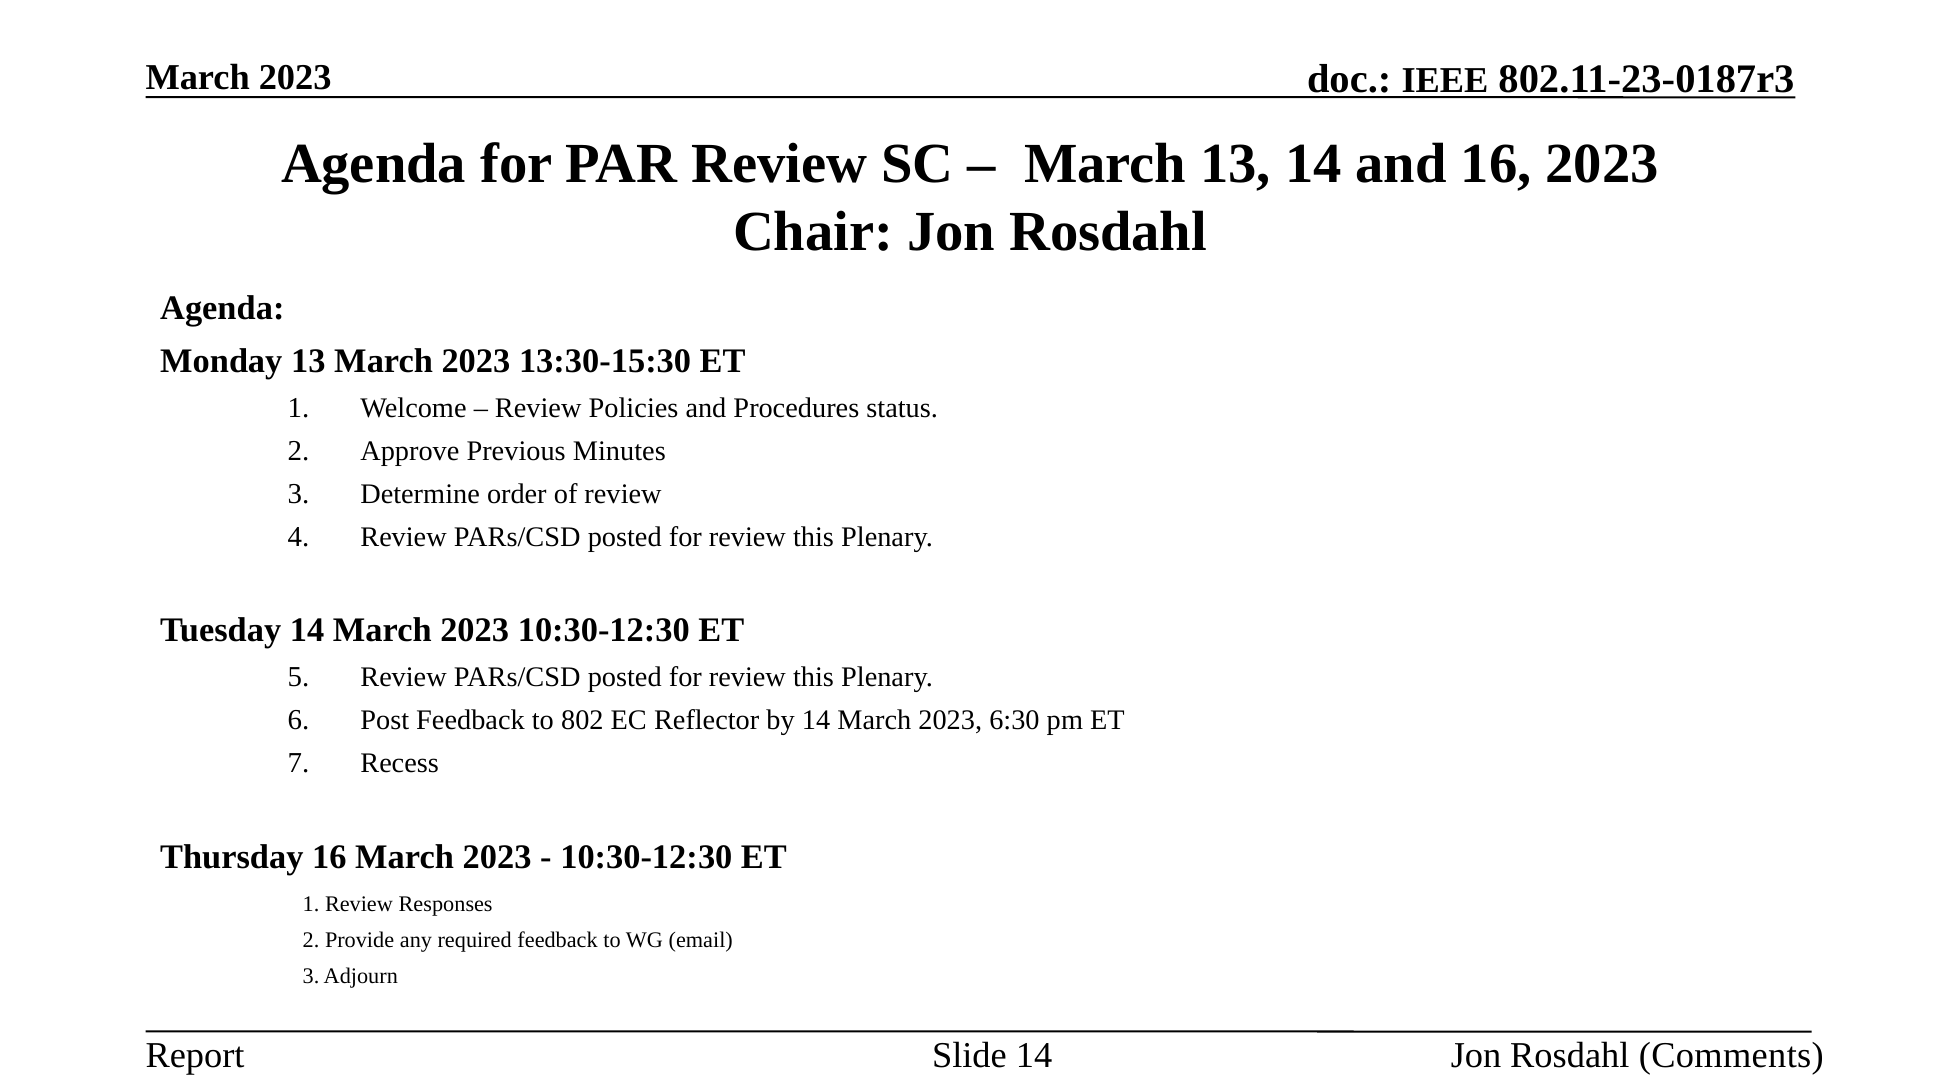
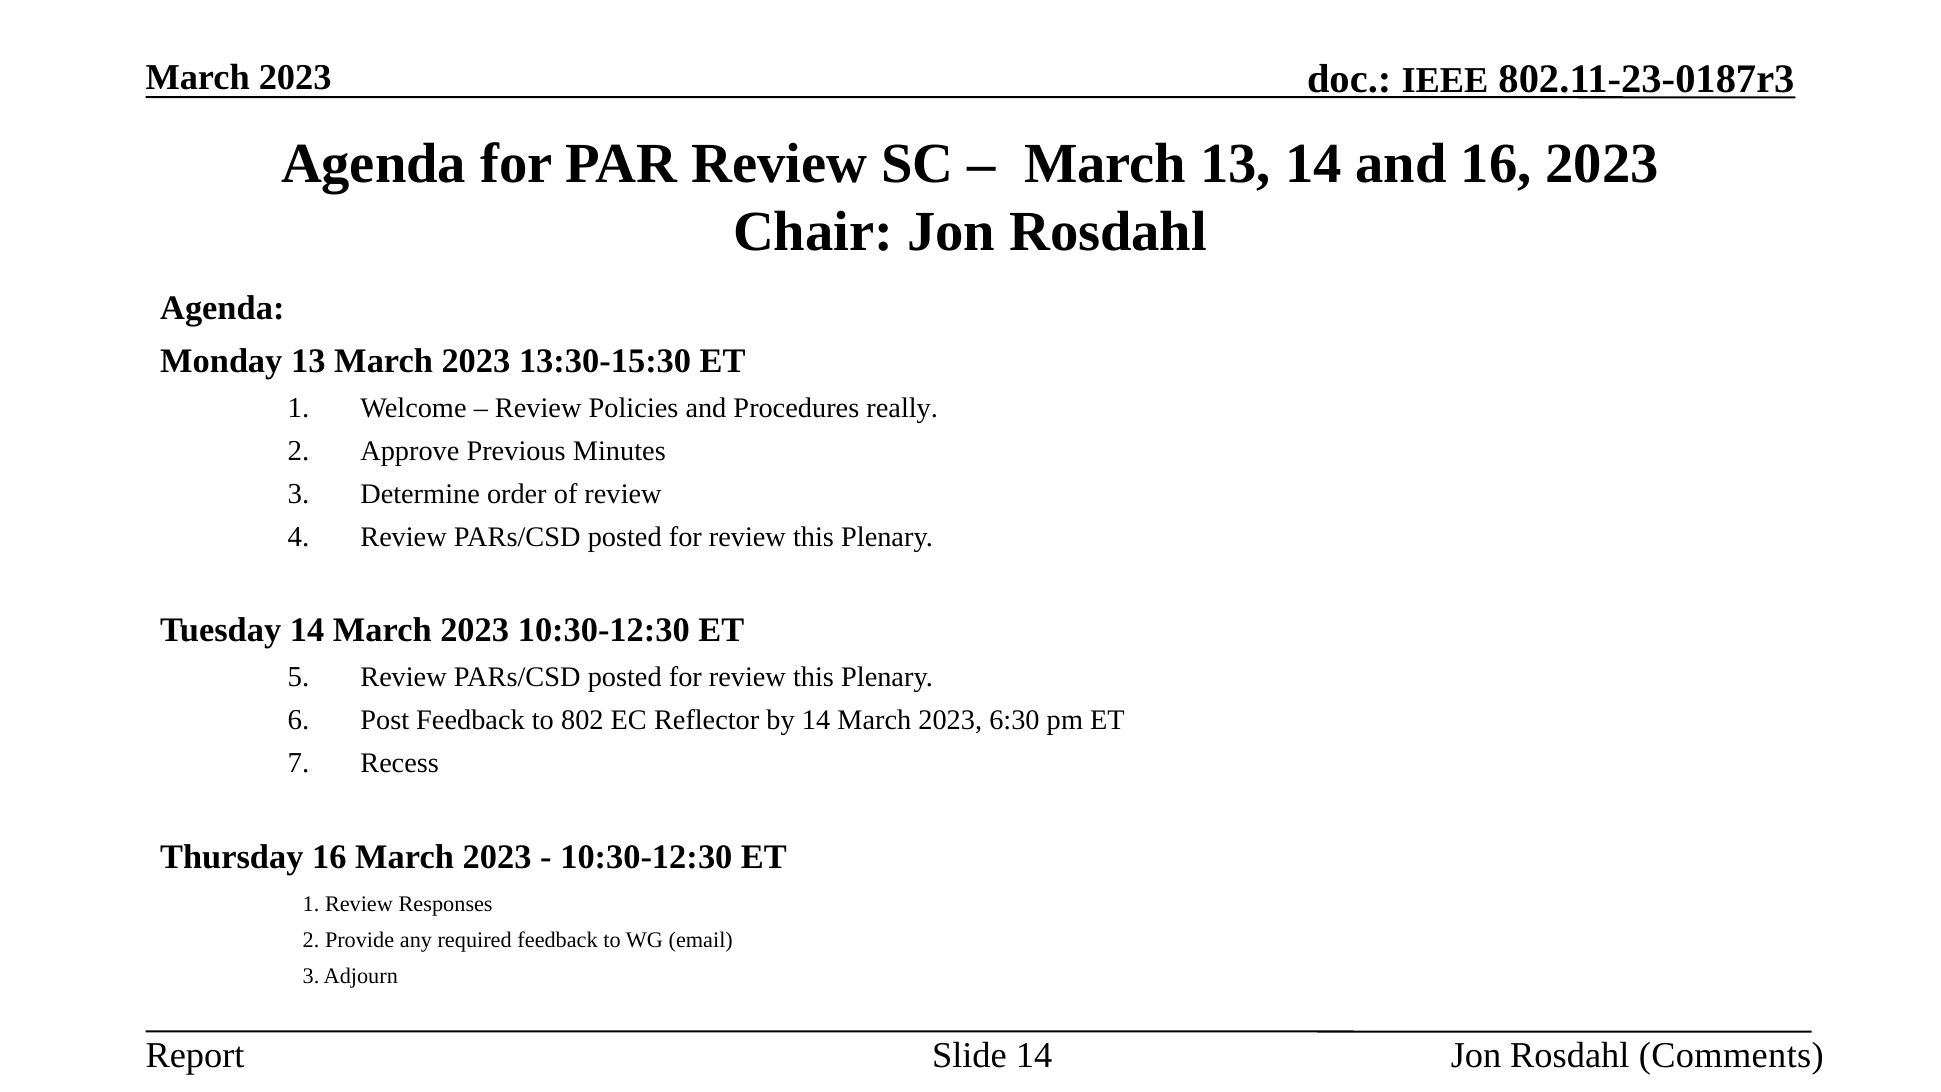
status: status -> really
